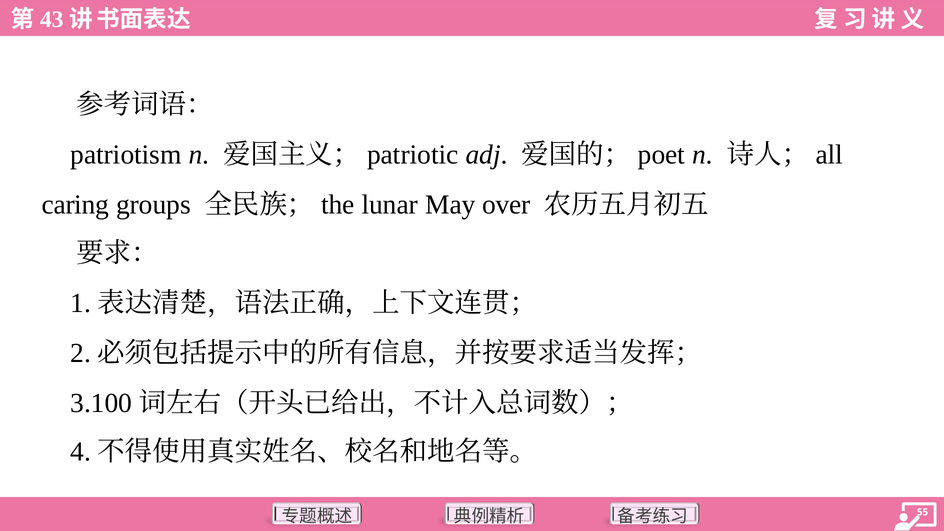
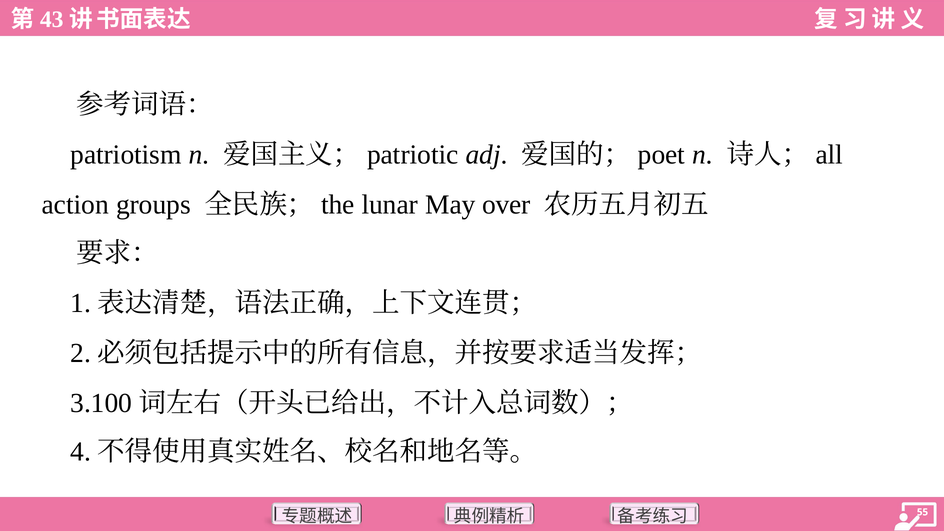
caring: caring -> action
